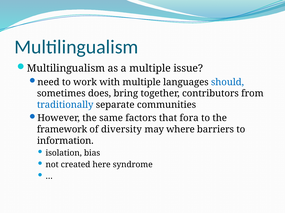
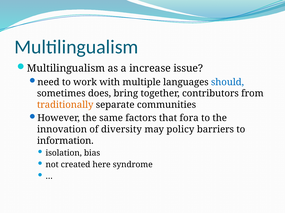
a multiple: multiple -> increase
traditionally colour: blue -> orange
framework: framework -> innovation
where: where -> policy
